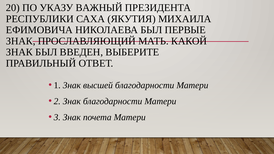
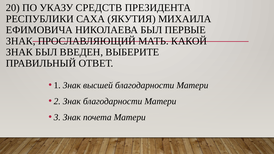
ВАЖНЫЙ: ВАЖНЫЙ -> СРЕДСТВ
